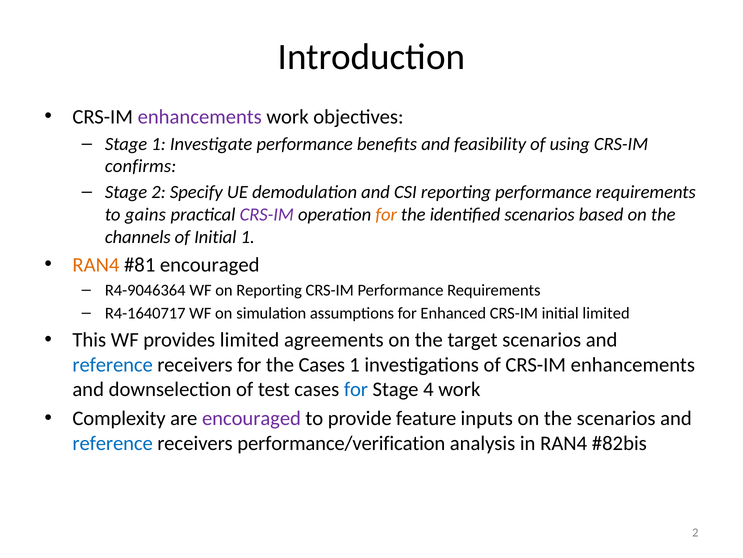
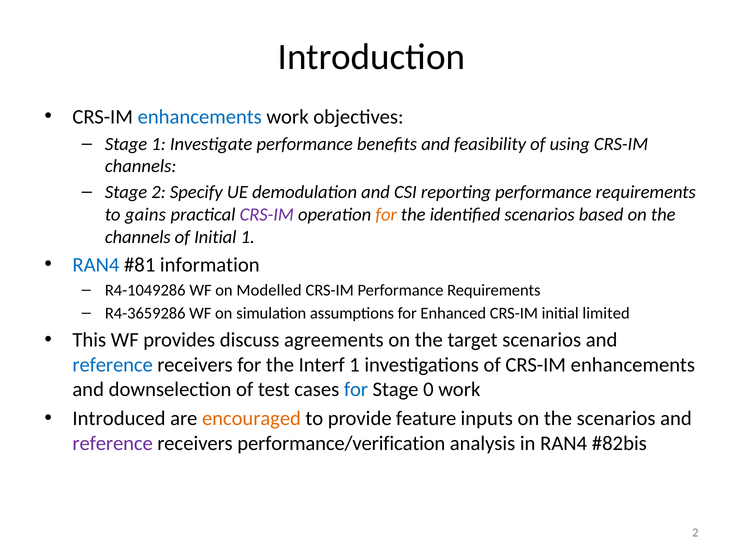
enhancements at (200, 117) colour: purple -> blue
confirms at (141, 166): confirms -> channels
RAN4 at (96, 264) colour: orange -> blue
encouraged at (210, 264): encouraged -> information
R4-9046364: R4-9046364 -> R4-1049286
on Reporting: Reporting -> Modelled
R4-1640717: R4-1640717 -> R4-3659286
provides limited: limited -> discuss
the Cases: Cases -> Interf
4: 4 -> 0
Complexity: Complexity -> Introduced
encouraged at (251, 418) colour: purple -> orange
reference at (113, 443) colour: blue -> purple
